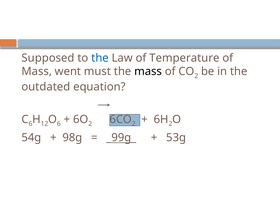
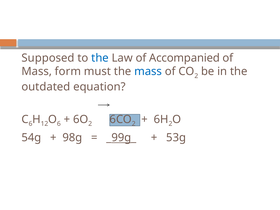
Temperature: Temperature -> Accompanied
went: went -> form
mass at (148, 71) colour: black -> blue
